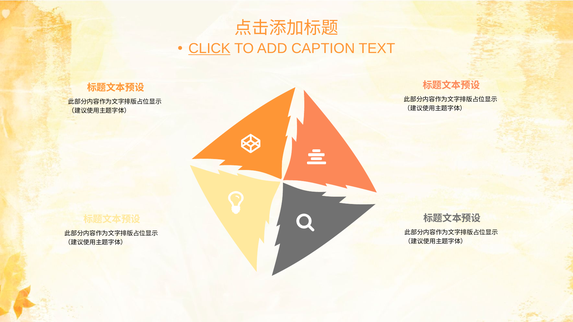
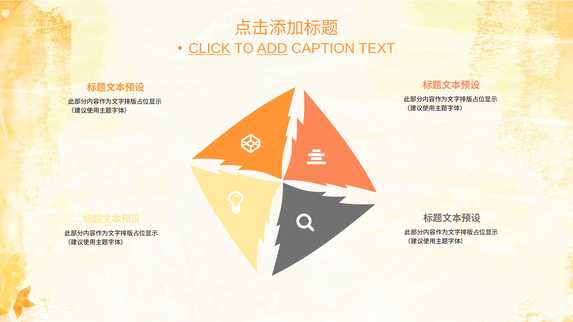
ADD underline: none -> present
